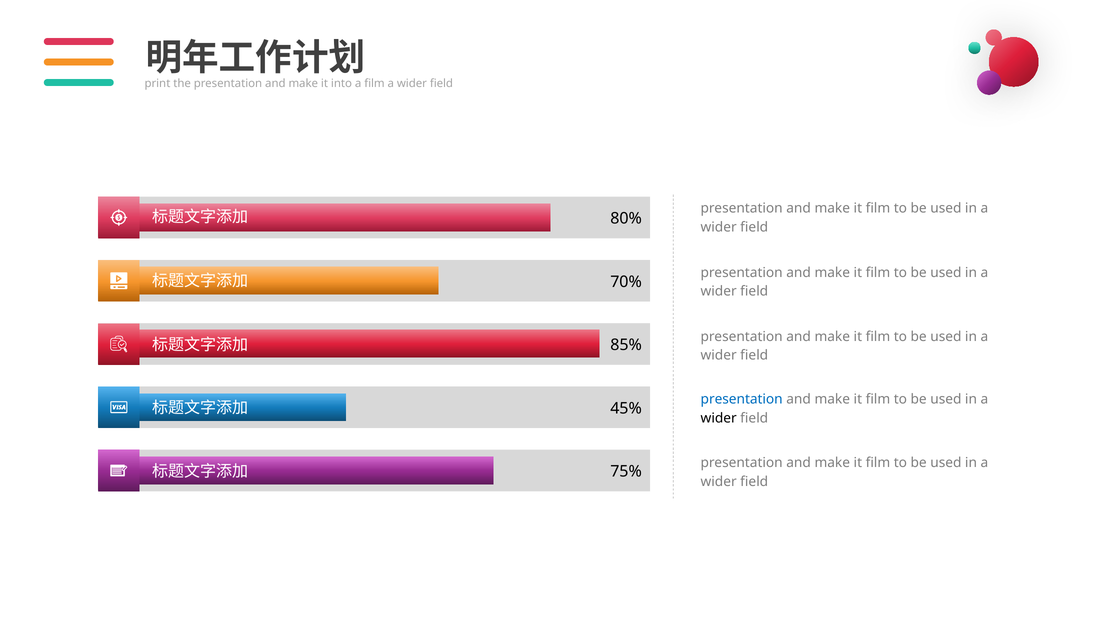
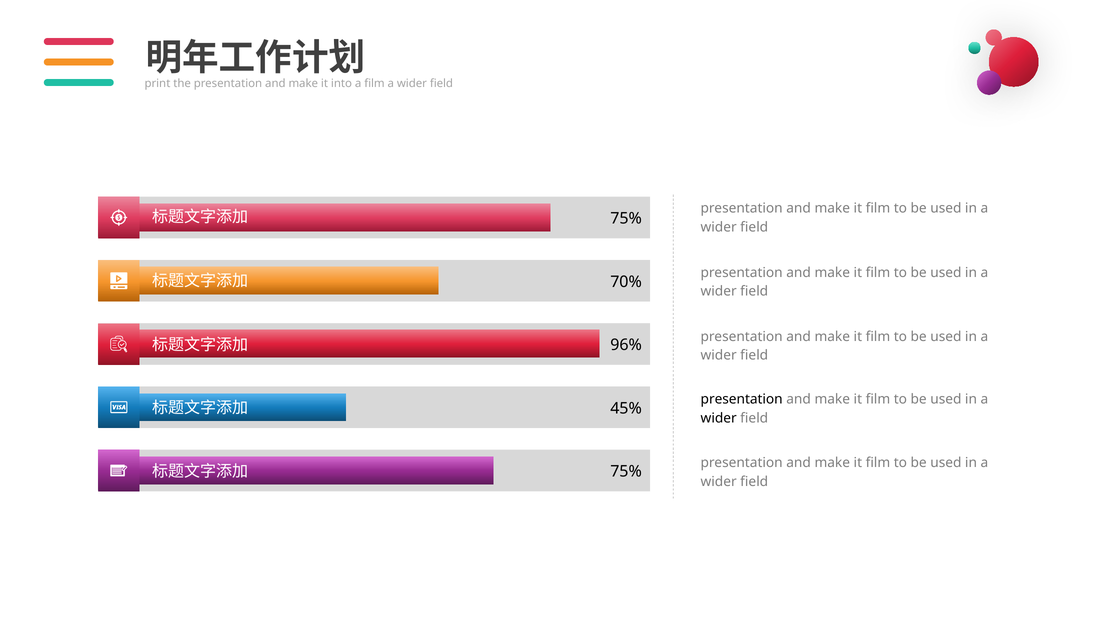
80% at (626, 219): 80% -> 75%
85%: 85% -> 96%
presentation at (742, 400) colour: blue -> black
